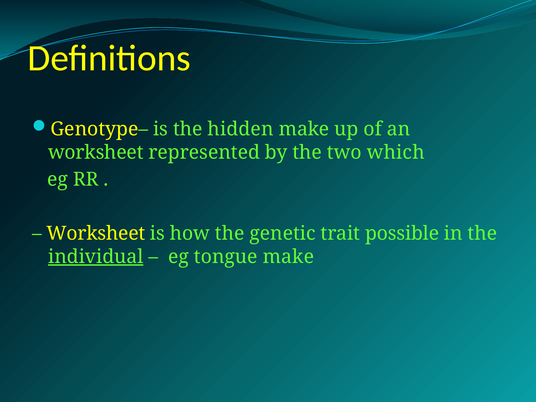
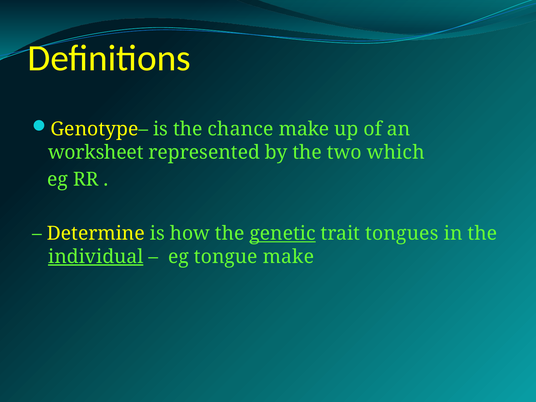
hidden: hidden -> chance
Worksheet at (96, 234): Worksheet -> Determine
genetic underline: none -> present
possible: possible -> tongues
